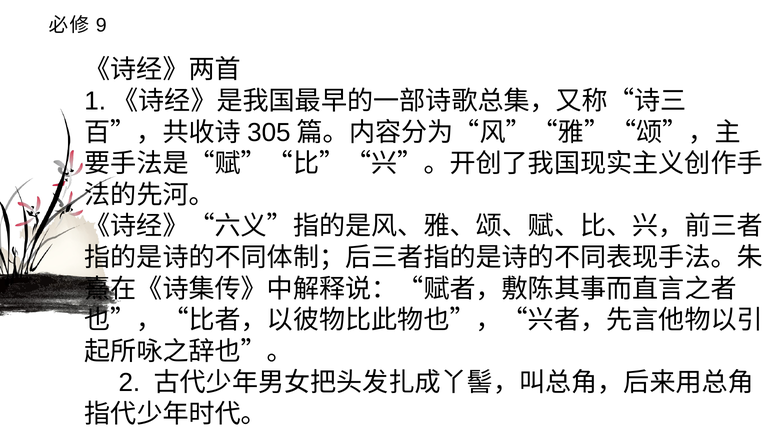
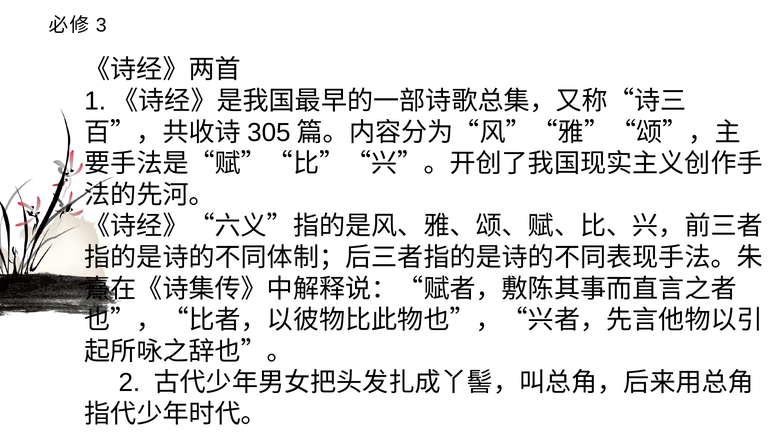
9: 9 -> 3
